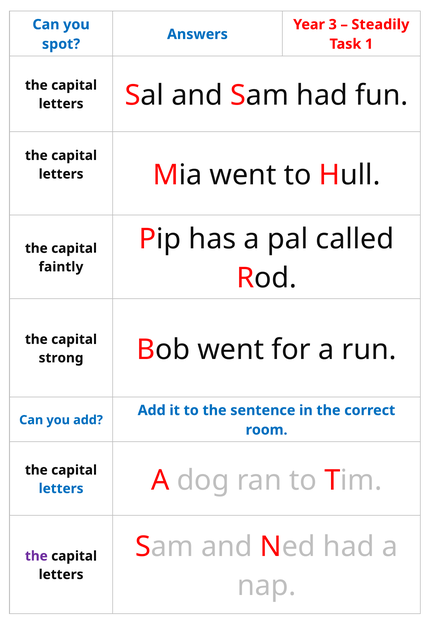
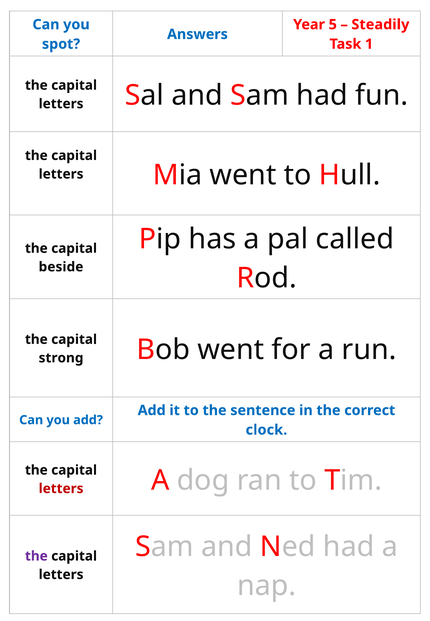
3: 3 -> 5
faintly: faintly -> beside
room: room -> clock
letters at (61, 489) colour: blue -> red
